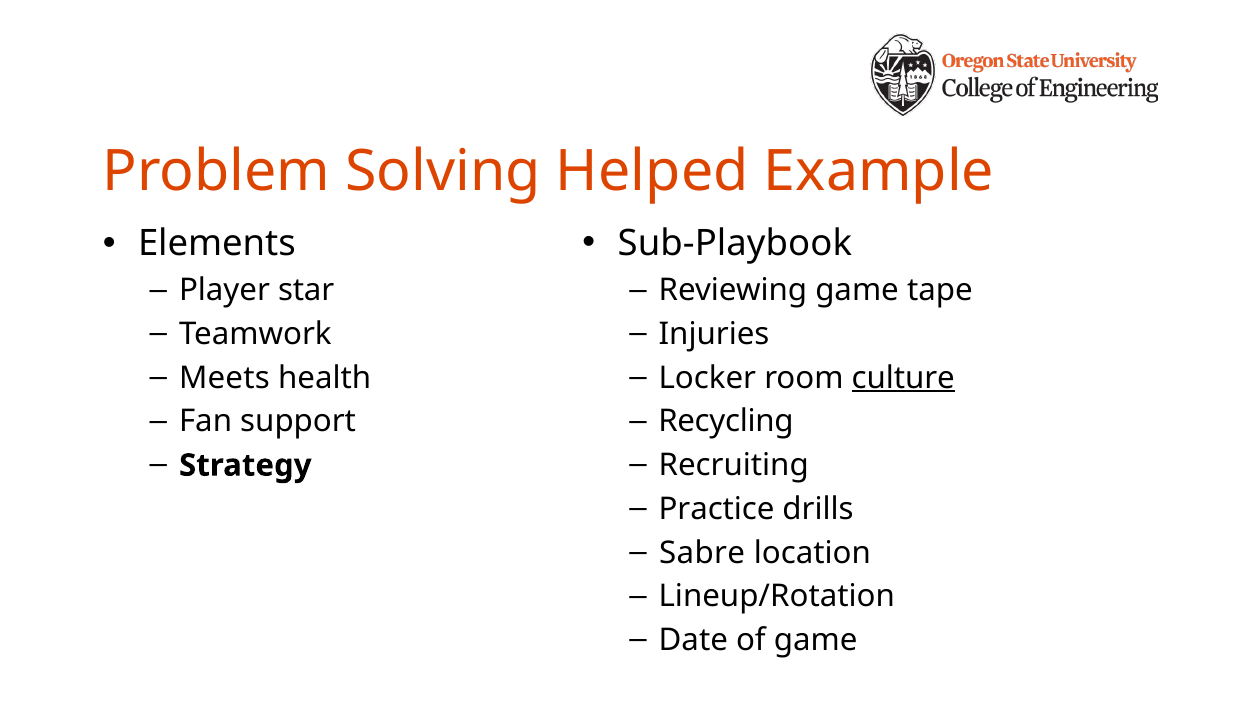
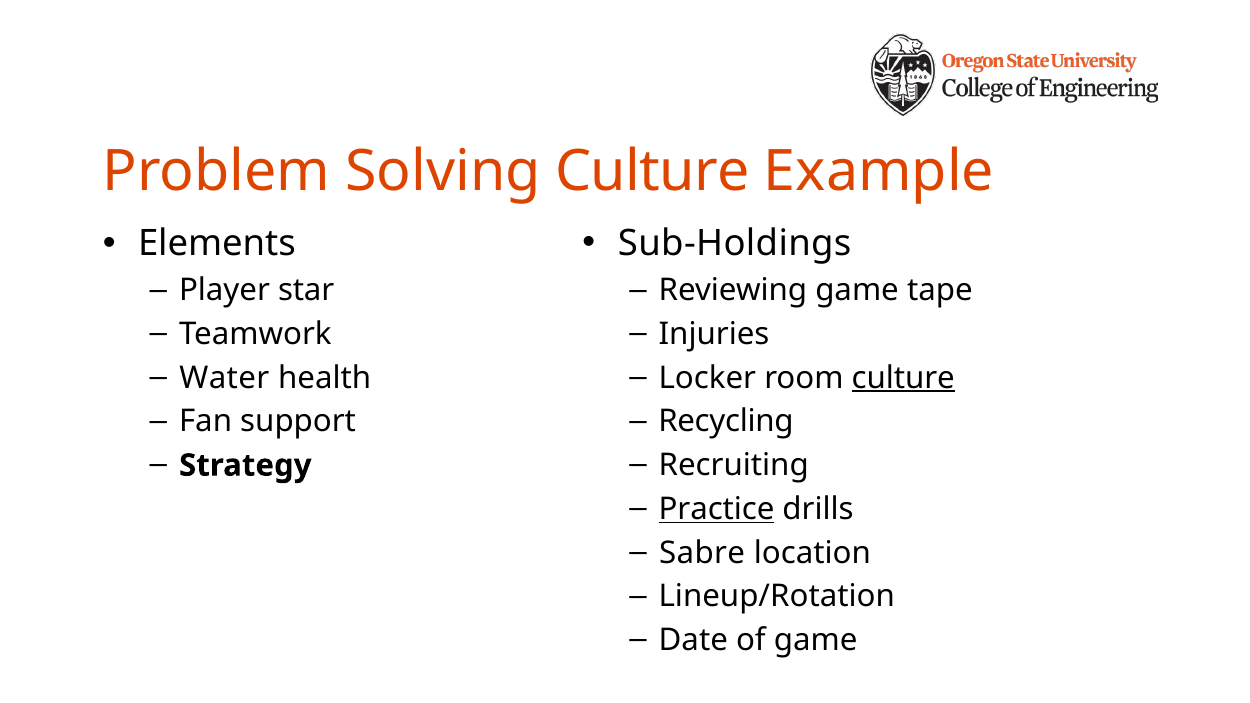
Solving Helped: Helped -> Culture
Sub-Playbook: Sub-Playbook -> Sub-Holdings
Meets: Meets -> Water
Practice underline: none -> present
